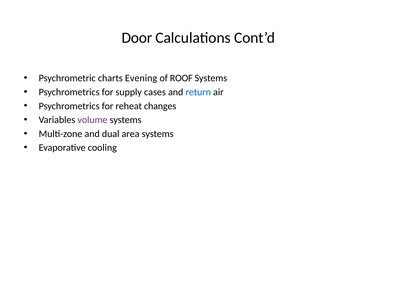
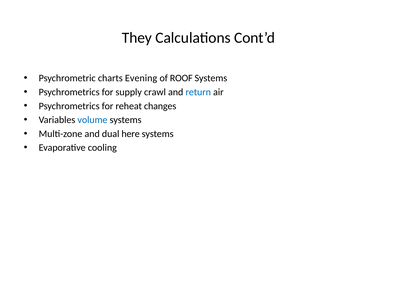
Door: Door -> They
cases: cases -> crawl
volume colour: purple -> blue
area: area -> here
